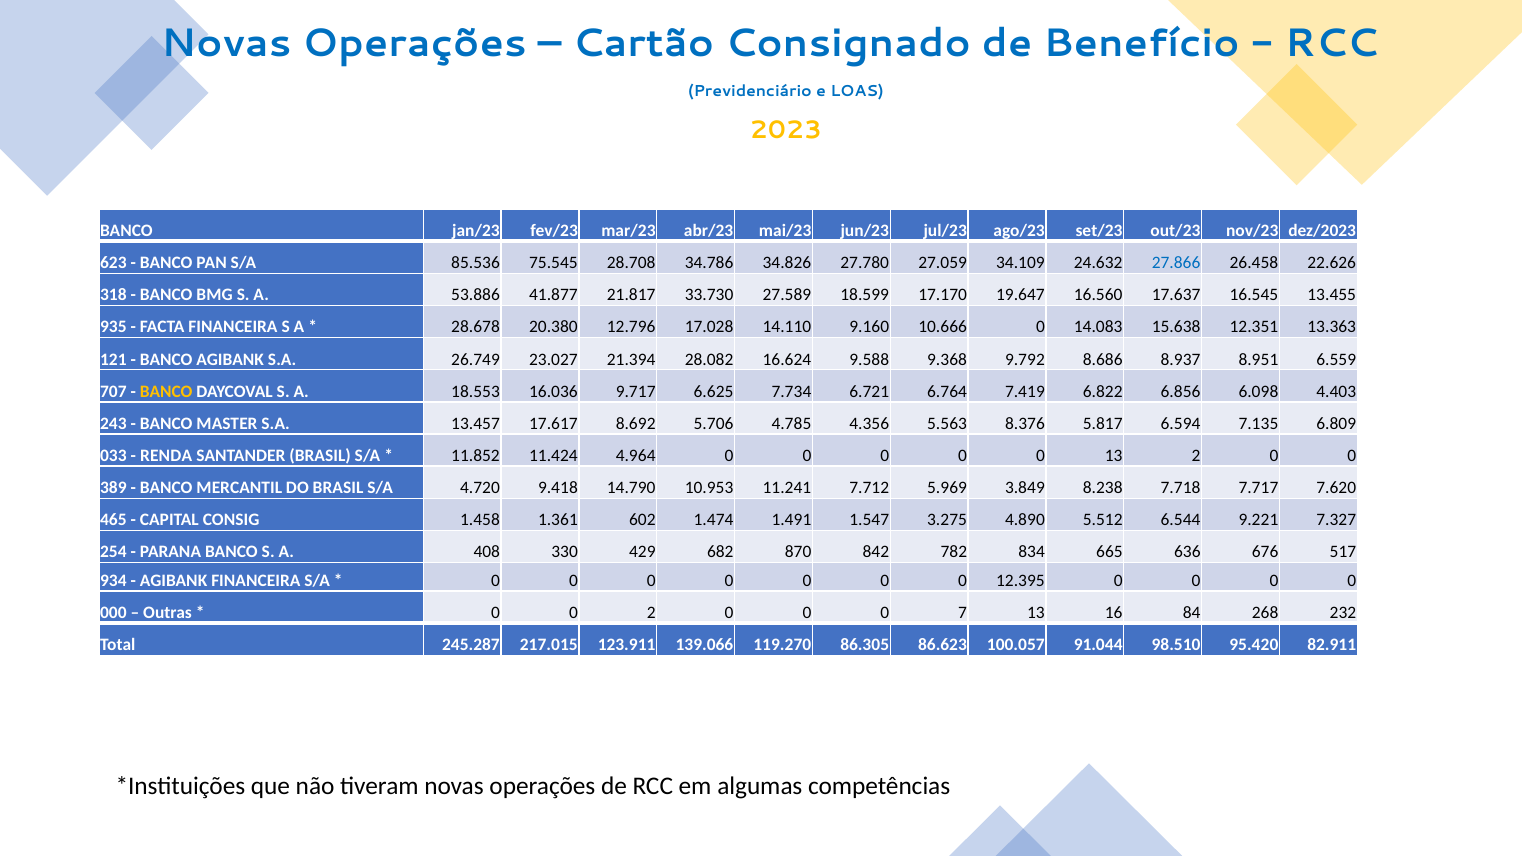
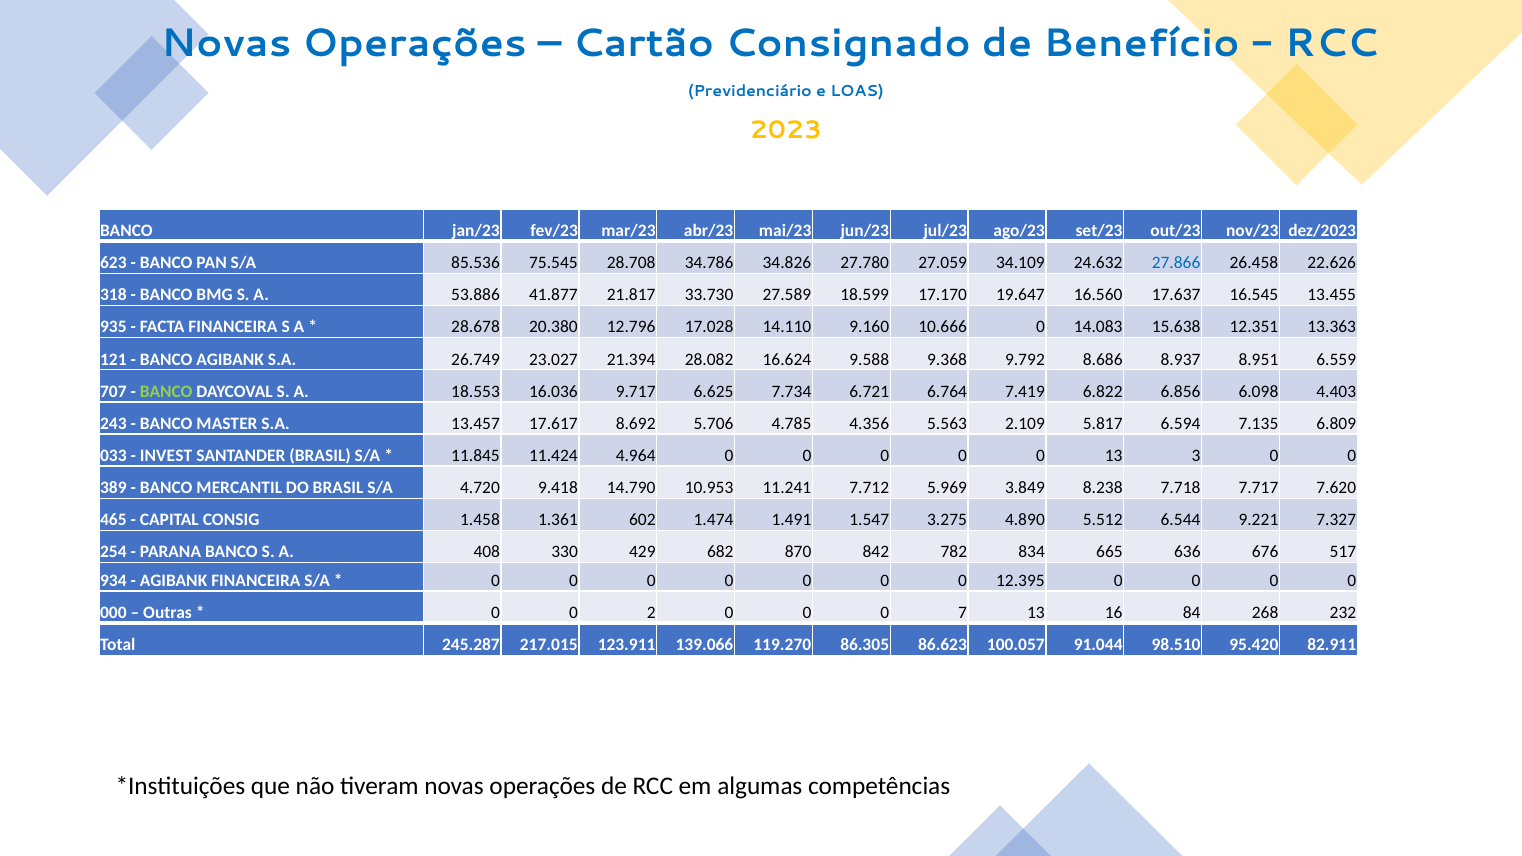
BANCO at (166, 391) colour: yellow -> light green
8.376: 8.376 -> 2.109
RENDA: RENDA -> INVEST
11.852: 11.852 -> 11.845
13 2: 2 -> 3
